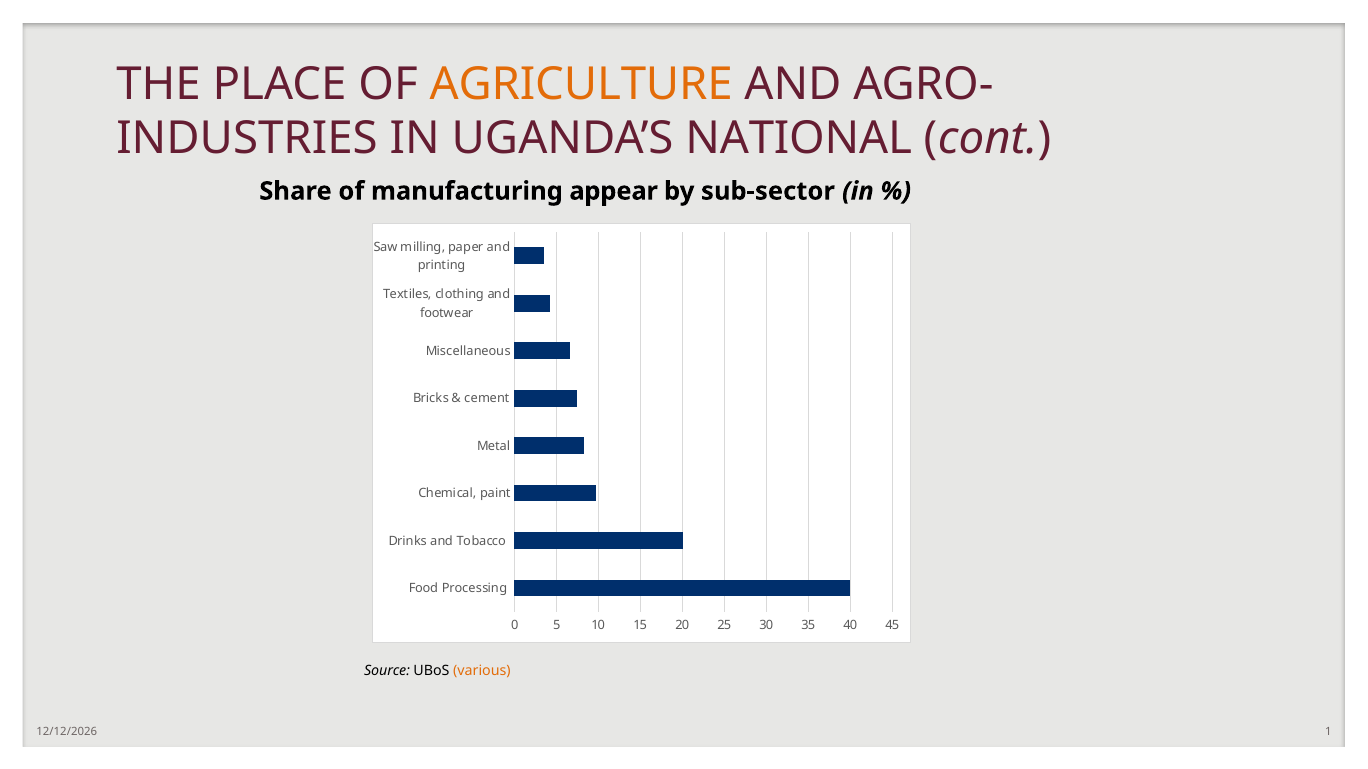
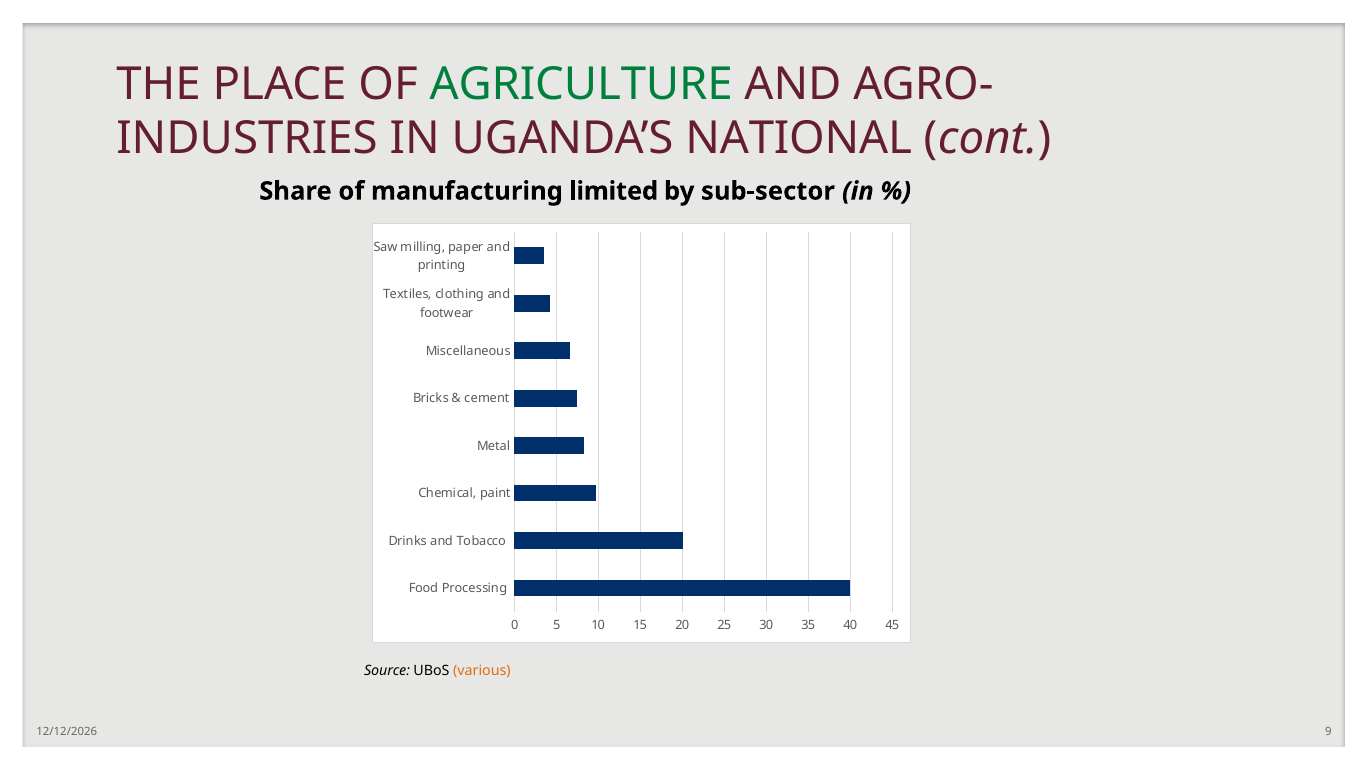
AGRICULTURE colour: orange -> green
appear: appear -> limited
1: 1 -> 9
